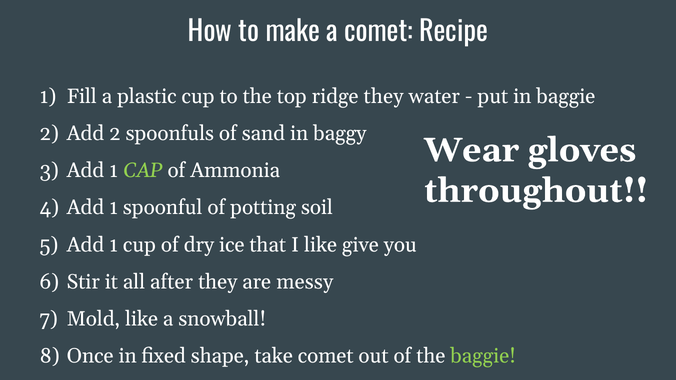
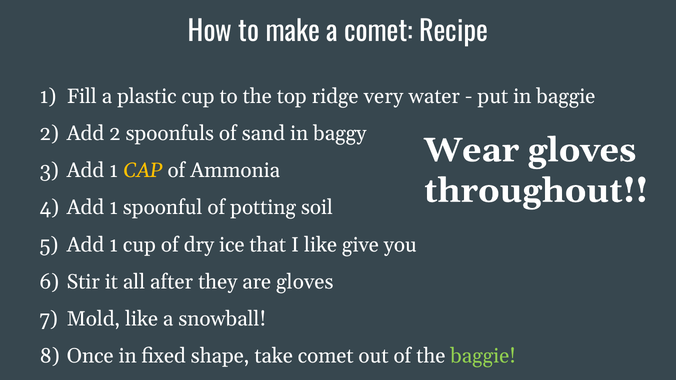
ridge they: they -> very
CAP colour: light green -> yellow
are messy: messy -> gloves
